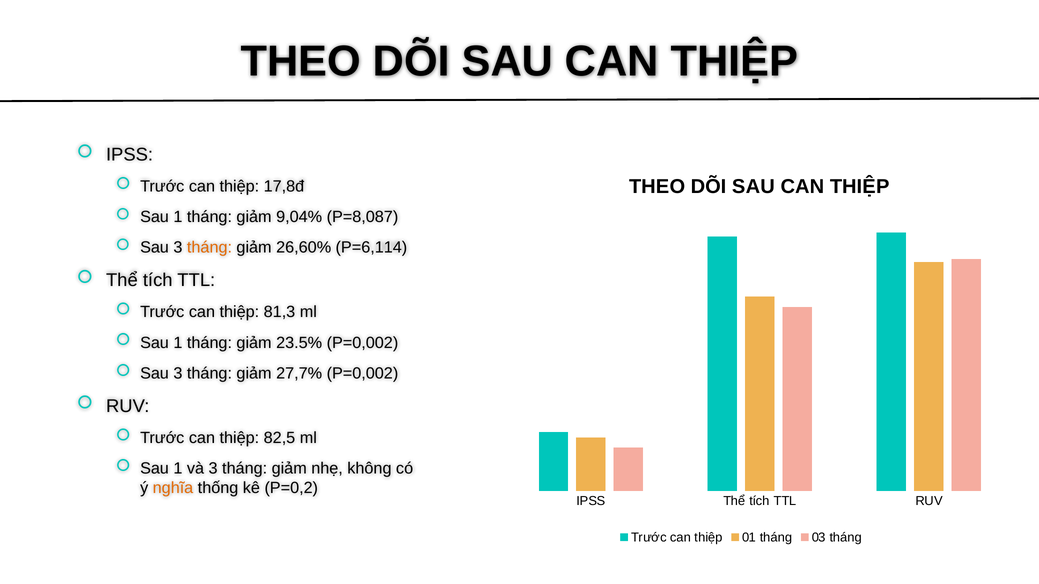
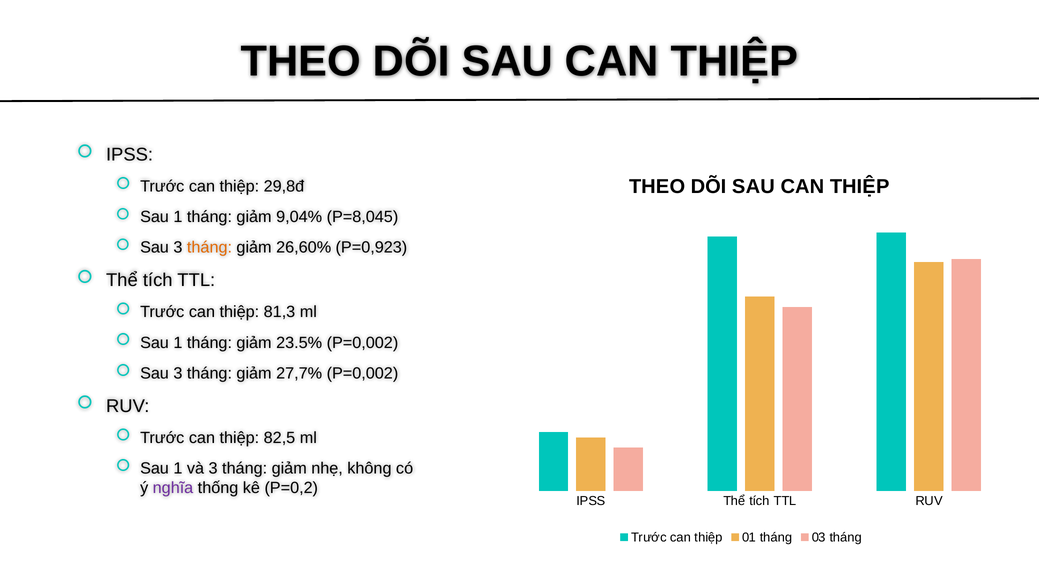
17,8đ: 17,8đ -> 29,8đ
P=8,087: P=8,087 -> P=8,045
P=6,114: P=6,114 -> P=0,923
nghĩa colour: orange -> purple
